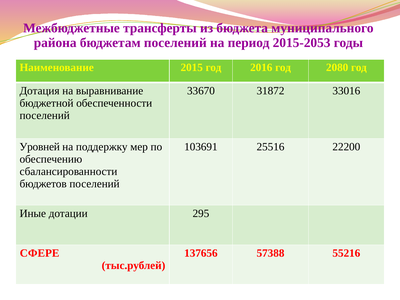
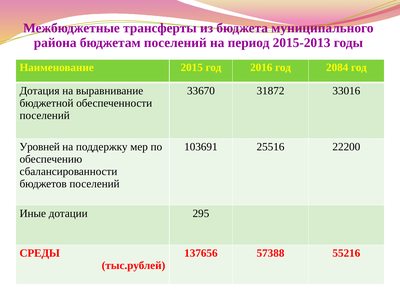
2015-2053: 2015-2053 -> 2015-2013
2080: 2080 -> 2084
СФЕРЕ: СФЕРЕ -> СРЕДЫ
